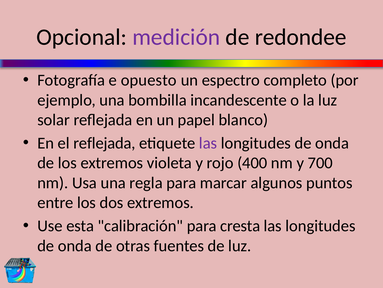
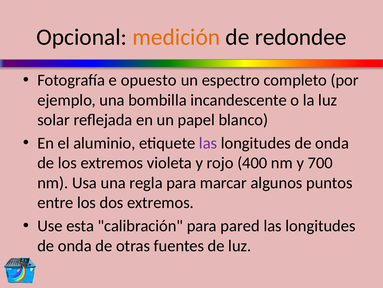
medición colour: purple -> orange
el reflejada: reflejada -> aluminio
cresta: cresta -> pared
